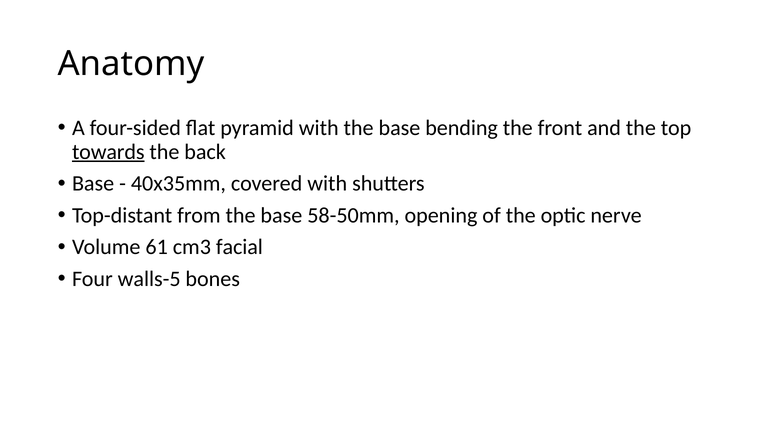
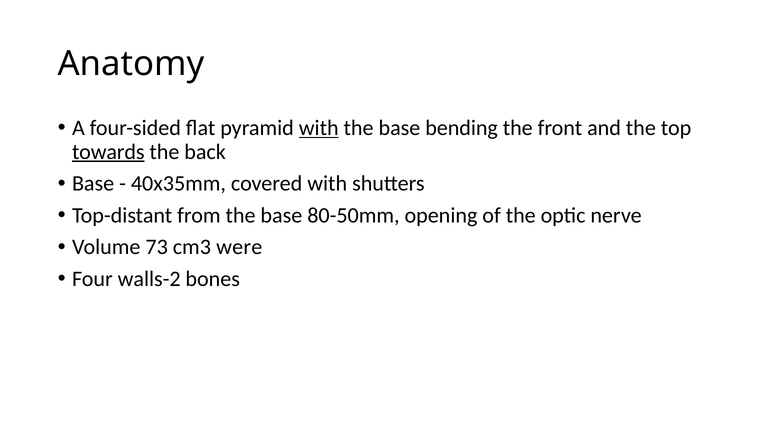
with at (319, 128) underline: none -> present
58-50mm: 58-50mm -> 80-50mm
61: 61 -> 73
facial: facial -> were
walls-5: walls-5 -> walls-2
